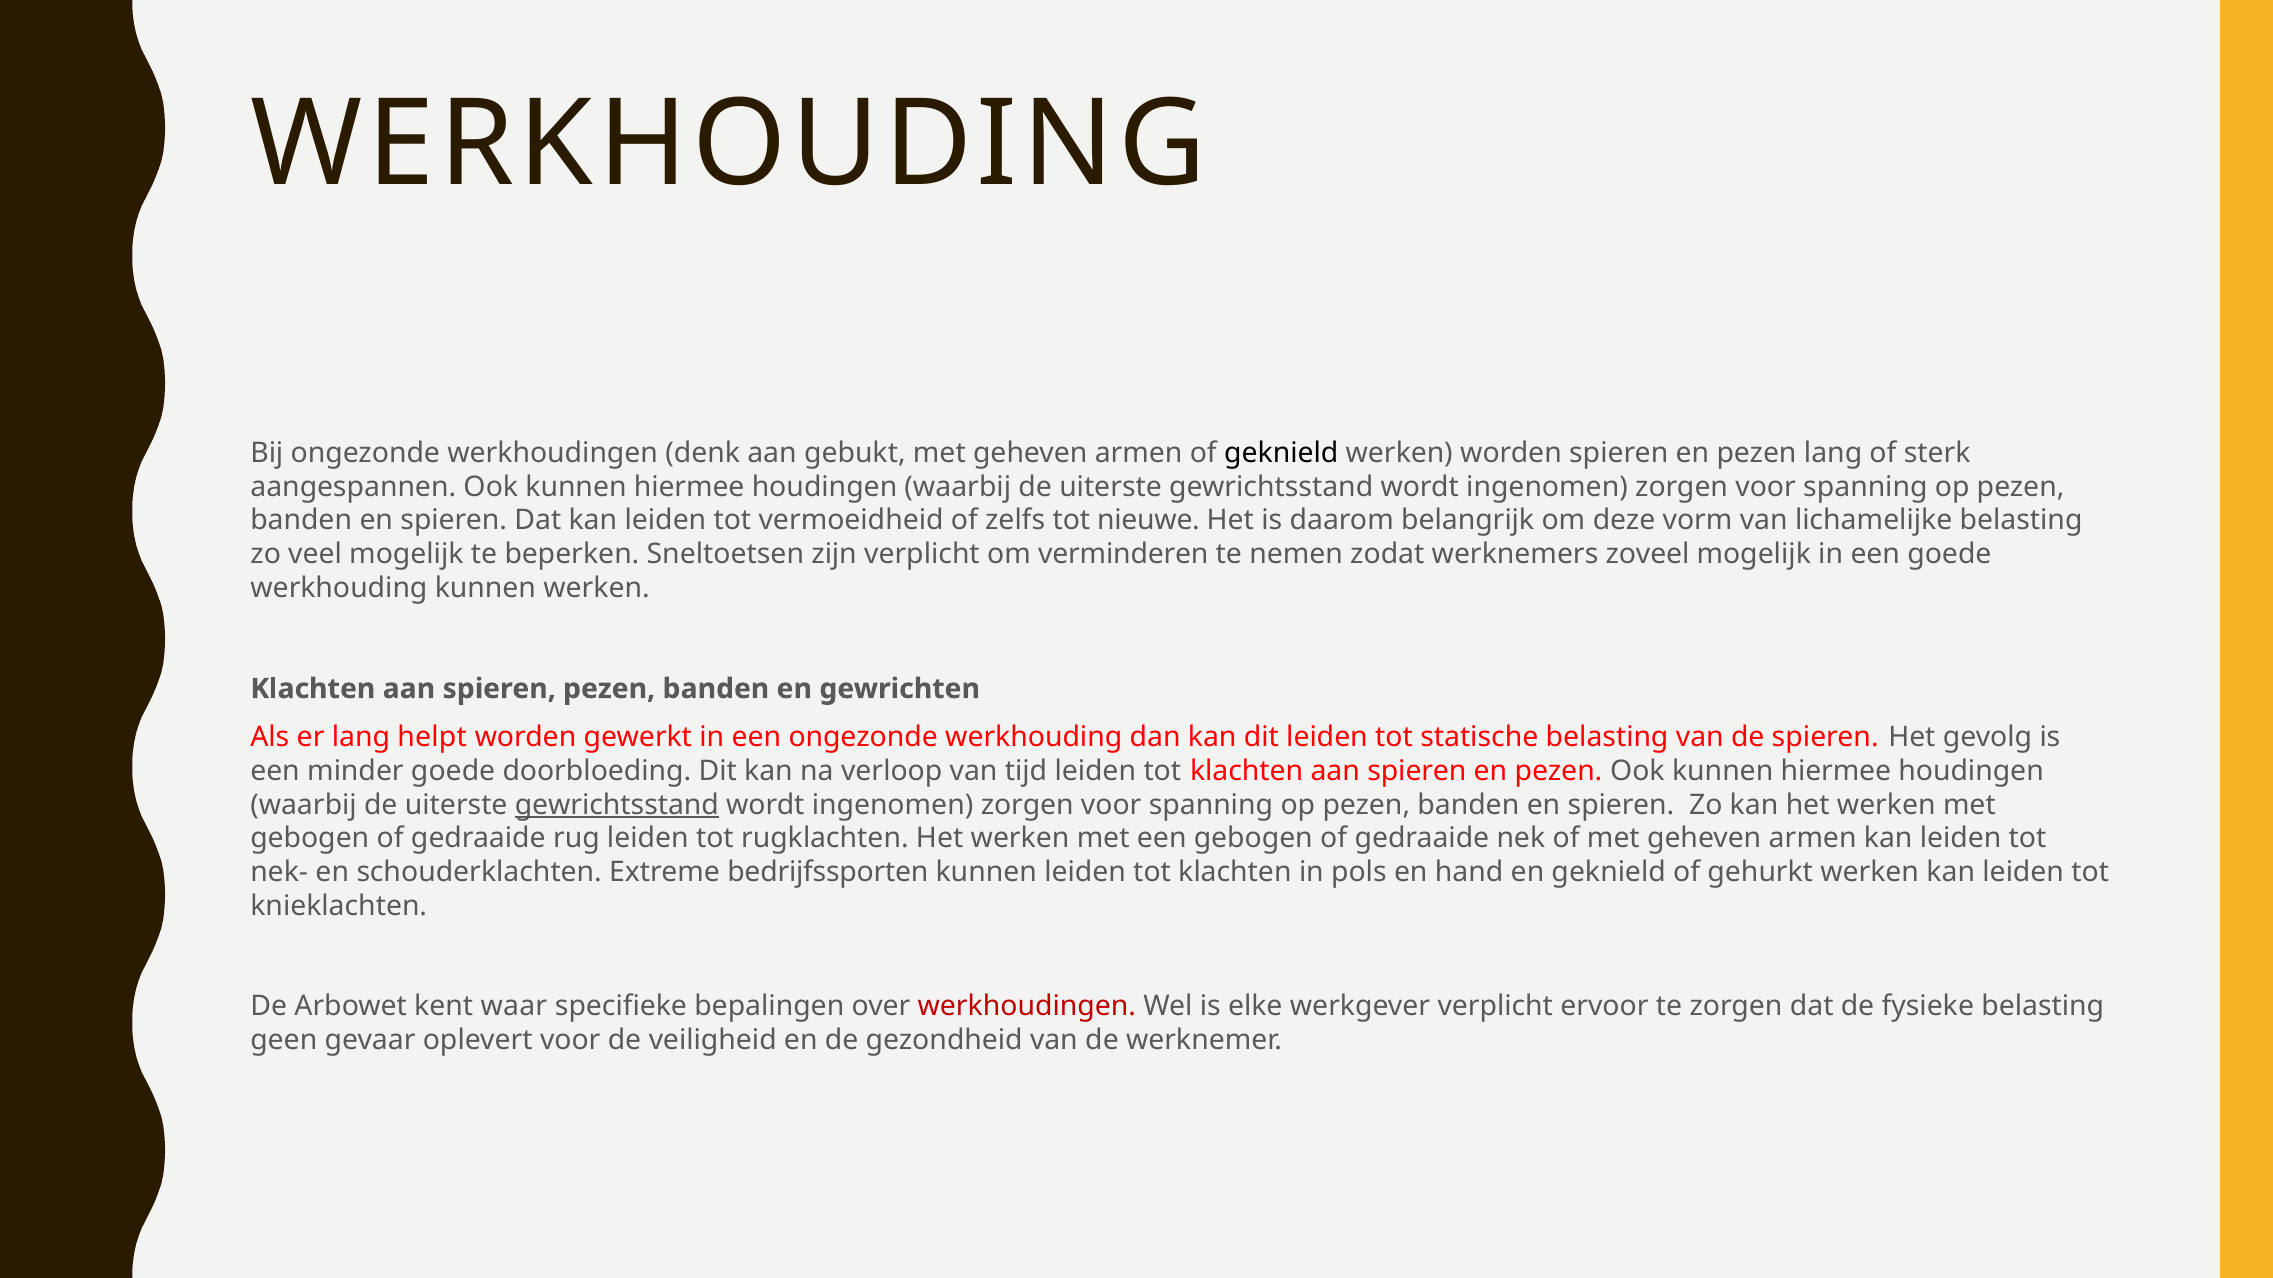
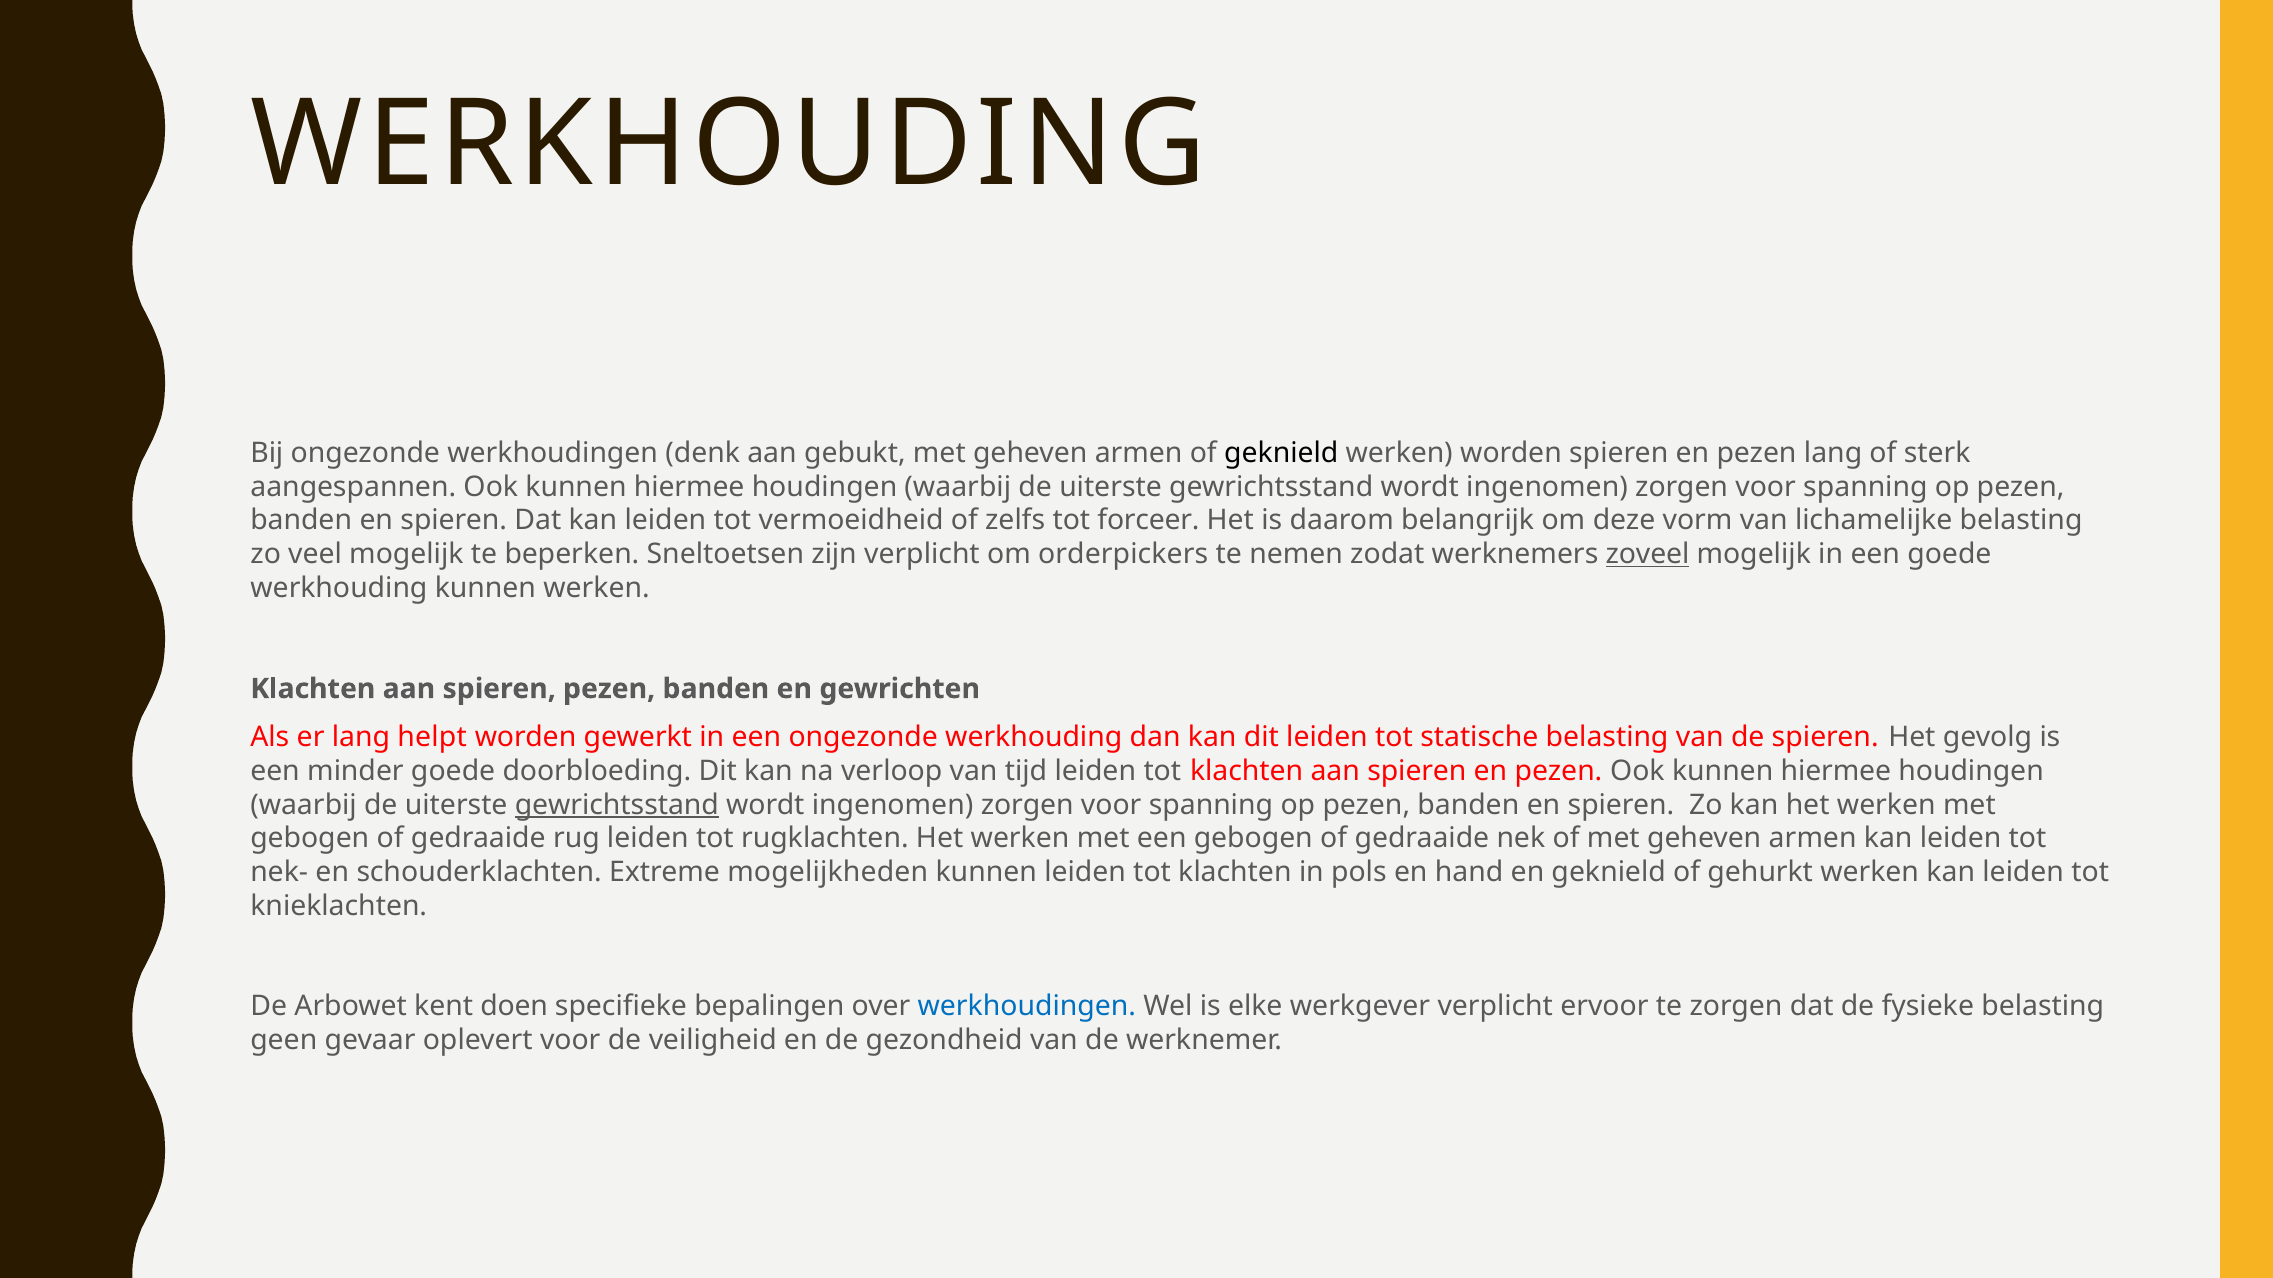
nieuwe: nieuwe -> forceer
verminderen: verminderen -> orderpickers
zoveel underline: none -> present
bedrijfssporten: bedrijfssporten -> mogelijkheden
waar: waar -> doen
werkhoudingen at (1027, 1007) colour: red -> blue
